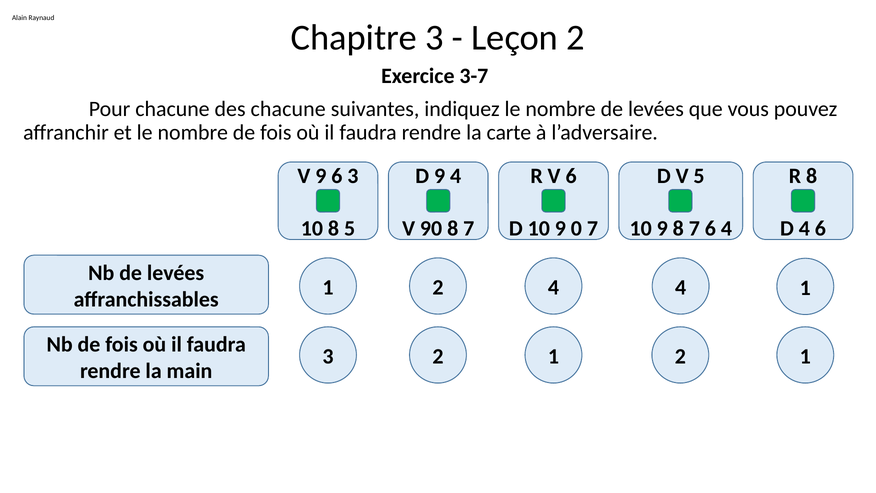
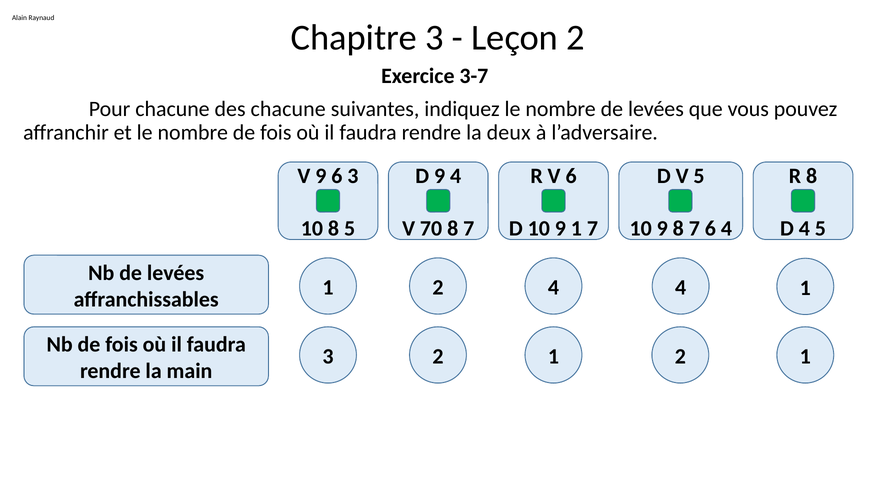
carte: carte -> deux
90: 90 -> 70
9 0: 0 -> 1
4 6: 6 -> 5
